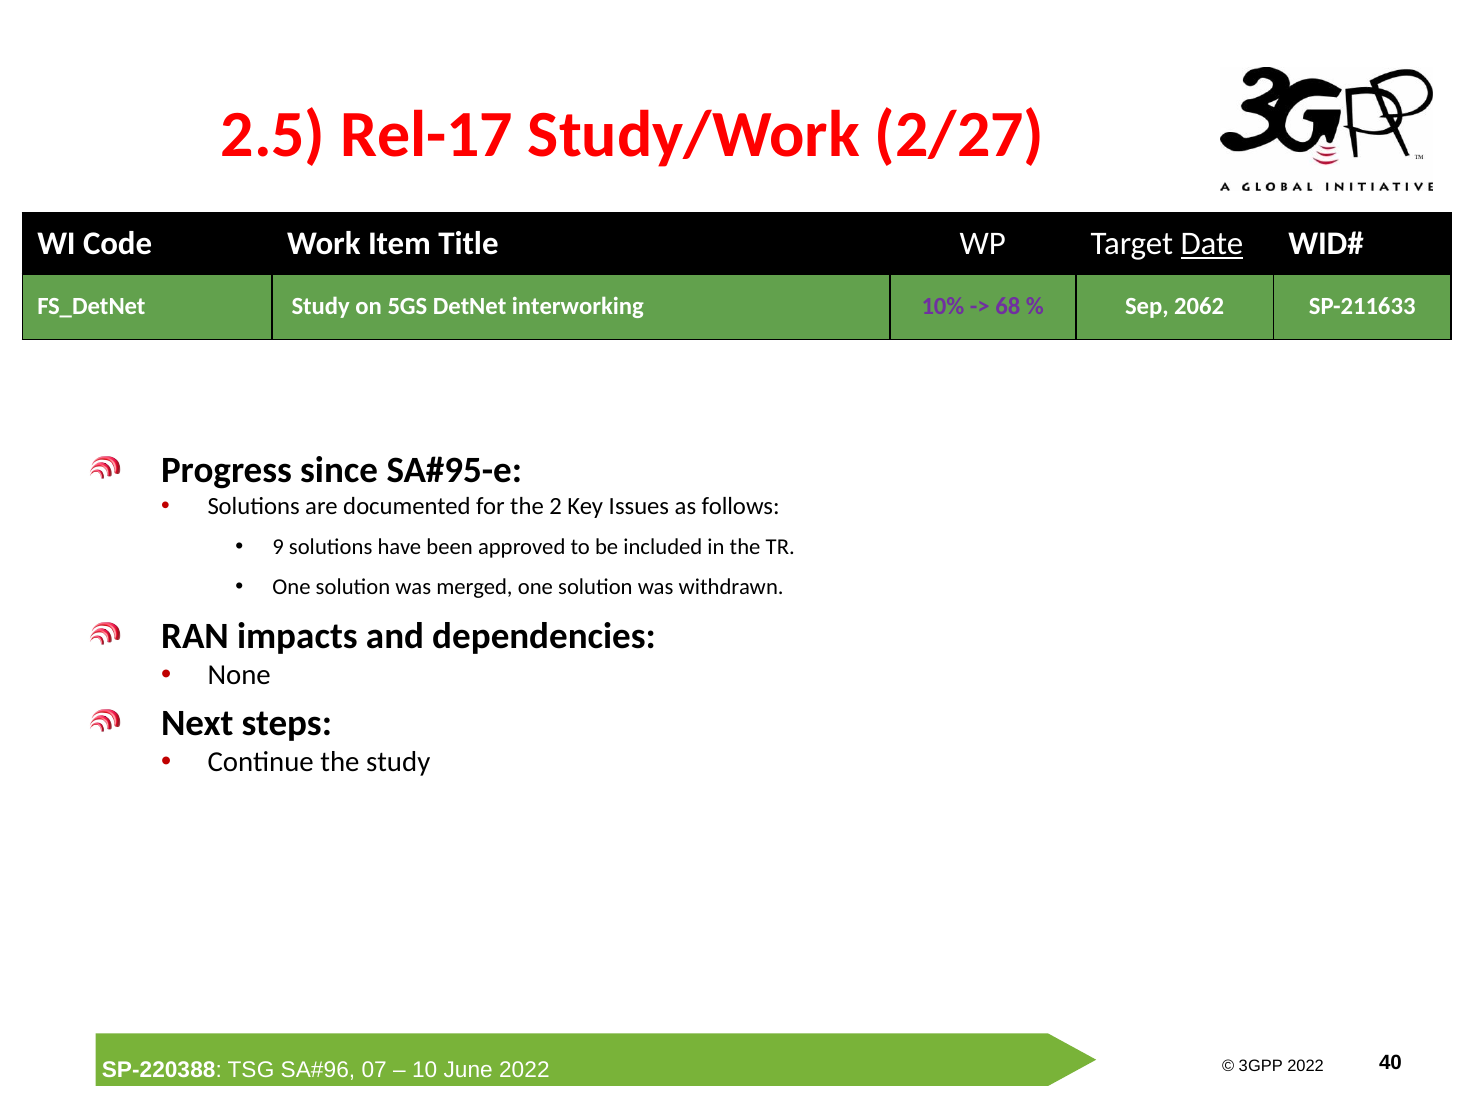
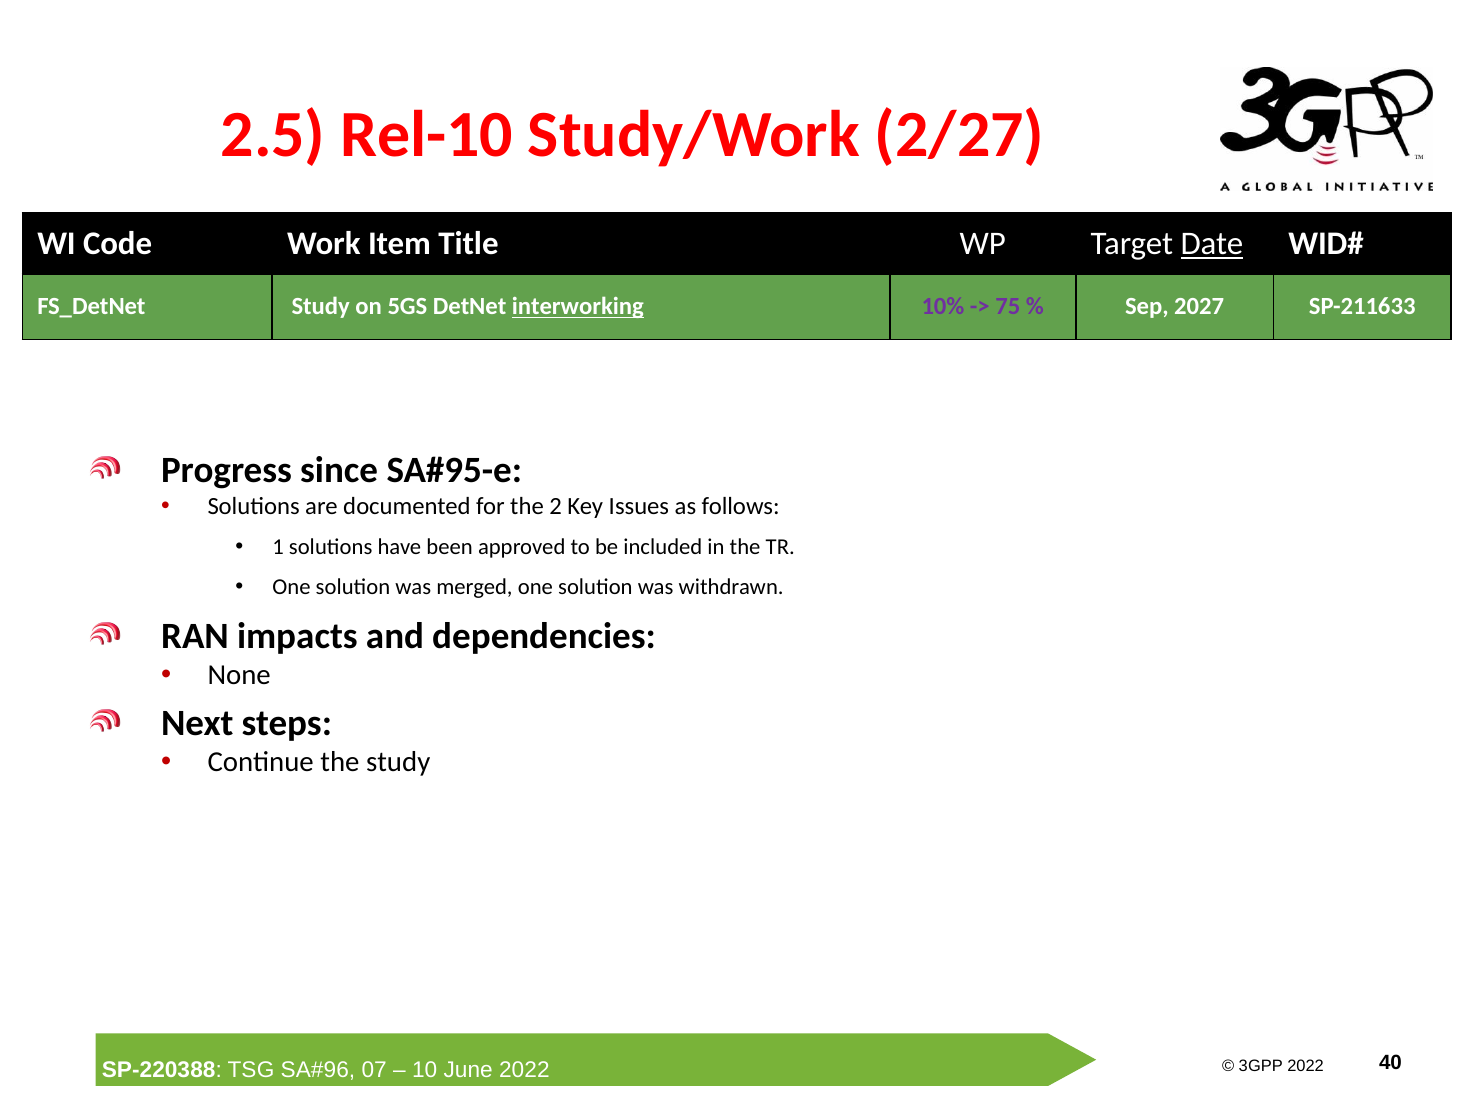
Rel-17: Rel-17 -> Rel-10
interworking underline: none -> present
68: 68 -> 75
2062: 2062 -> 2027
9: 9 -> 1
